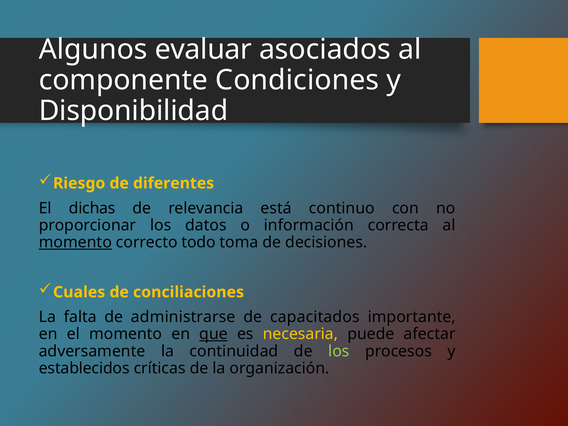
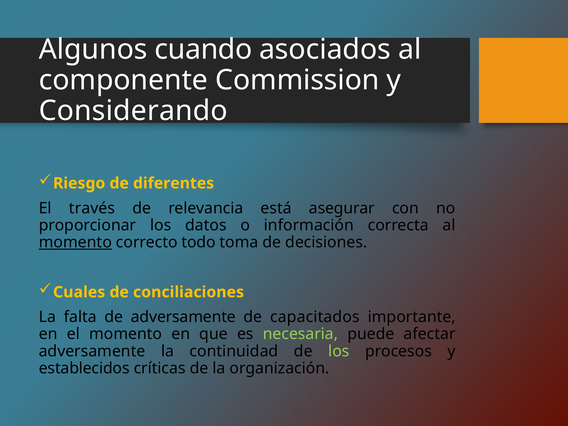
evaluar: evaluar -> cuando
Condiciones: Condiciones -> Commission
Disponibilidad: Disponibilidad -> Considerando
dichas: dichas -> través
continuo: continuo -> asegurar
de administrarse: administrarse -> adversamente
que underline: present -> none
necesaria colour: yellow -> light green
